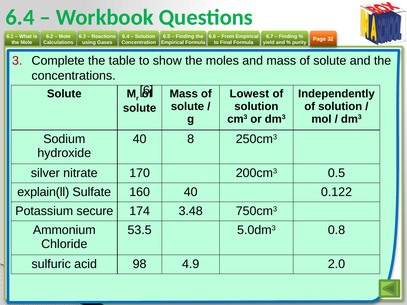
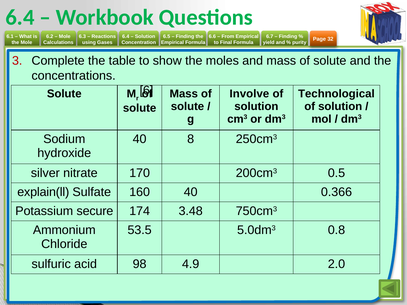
Lowest: Lowest -> Involve
Independently: Independently -> Technological
0.122: 0.122 -> 0.366
